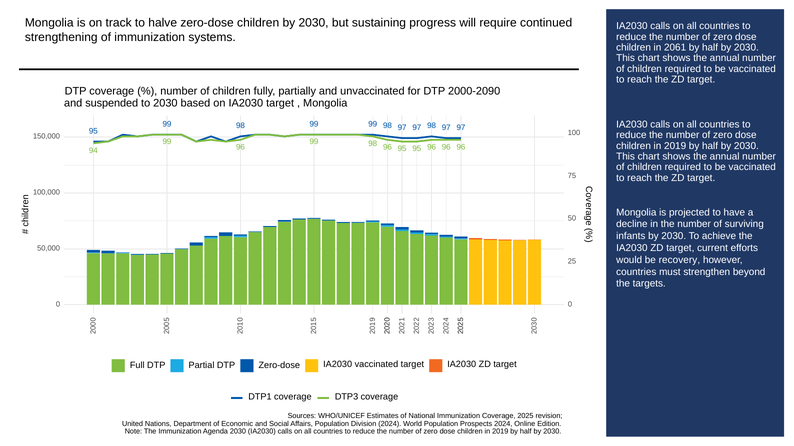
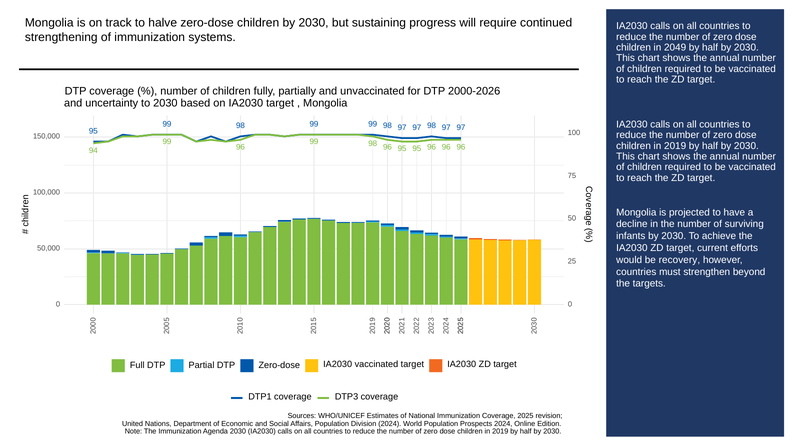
2061: 2061 -> 2049
2000-2090: 2000-2090 -> 2000-2026
suspended: suspended -> uncertainty
